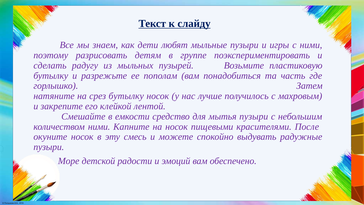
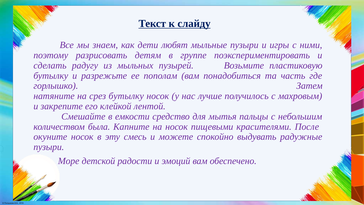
мытья пузыри: пузыри -> пальцы
количеством ними: ними -> была
